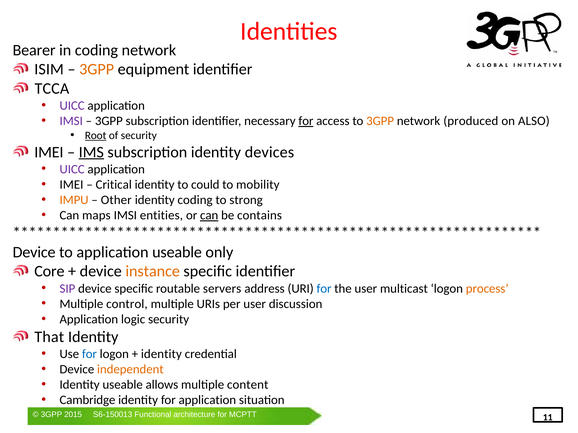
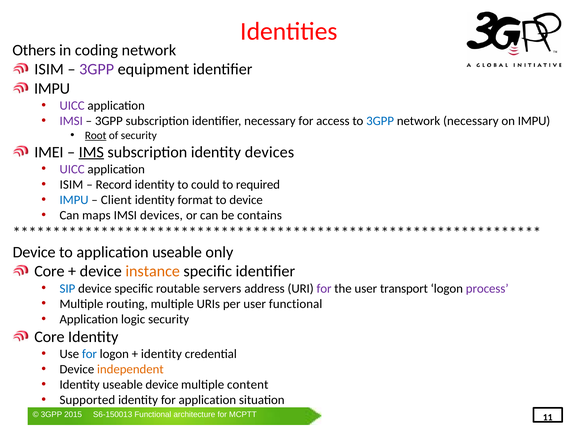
Bearer: Bearer -> Others
3GPP at (97, 69) colour: orange -> purple
TCCA at (52, 89): TCCA -> IMPU
for at (306, 121) underline: present -> none
3GPP at (380, 121) colour: orange -> blue
network produced: produced -> necessary
on ALSO: ALSO -> IMPU
IMEI at (71, 185): IMEI -> ISIM
Critical: Critical -> Record
mobility: mobility -> required
IMPU at (74, 200) colour: orange -> blue
Other: Other -> Client
identity coding: coding -> format
to strong: strong -> device
IMSI entities: entities -> devices
can at (209, 216) underline: present -> none
SIP colour: purple -> blue
for at (324, 289) colour: blue -> purple
multicast: multicast -> transport
process colour: orange -> purple
control: control -> routing
user discussion: discussion -> functional
That at (49, 337): That -> Core
useable allows: allows -> device
Cambridge: Cambridge -> Supported
